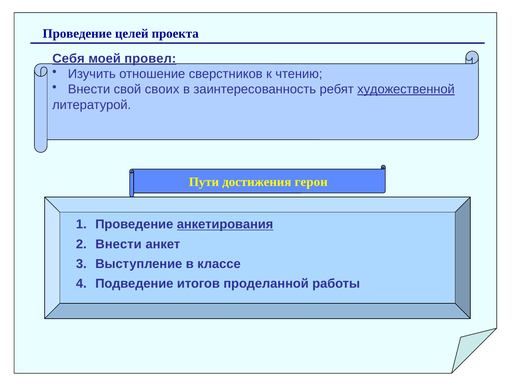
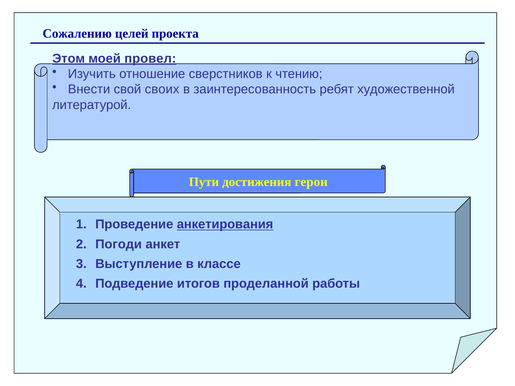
Проведение at (77, 34): Проведение -> Сожалению
Себя: Себя -> Этом
художественной underline: present -> none
Внести at (119, 244): Внести -> Погоди
